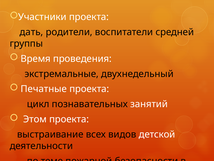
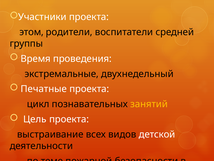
дать: дать -> этом
занятий colour: white -> yellow
Этом: Этом -> Цель
